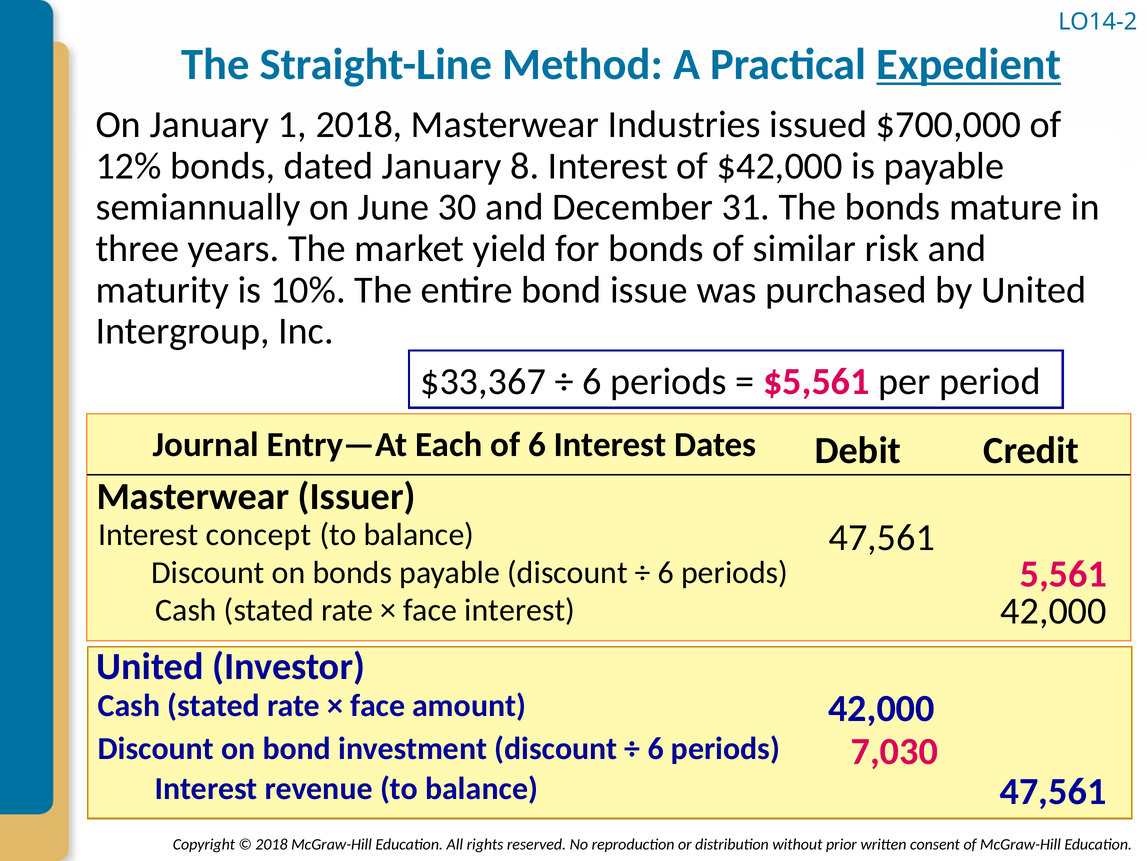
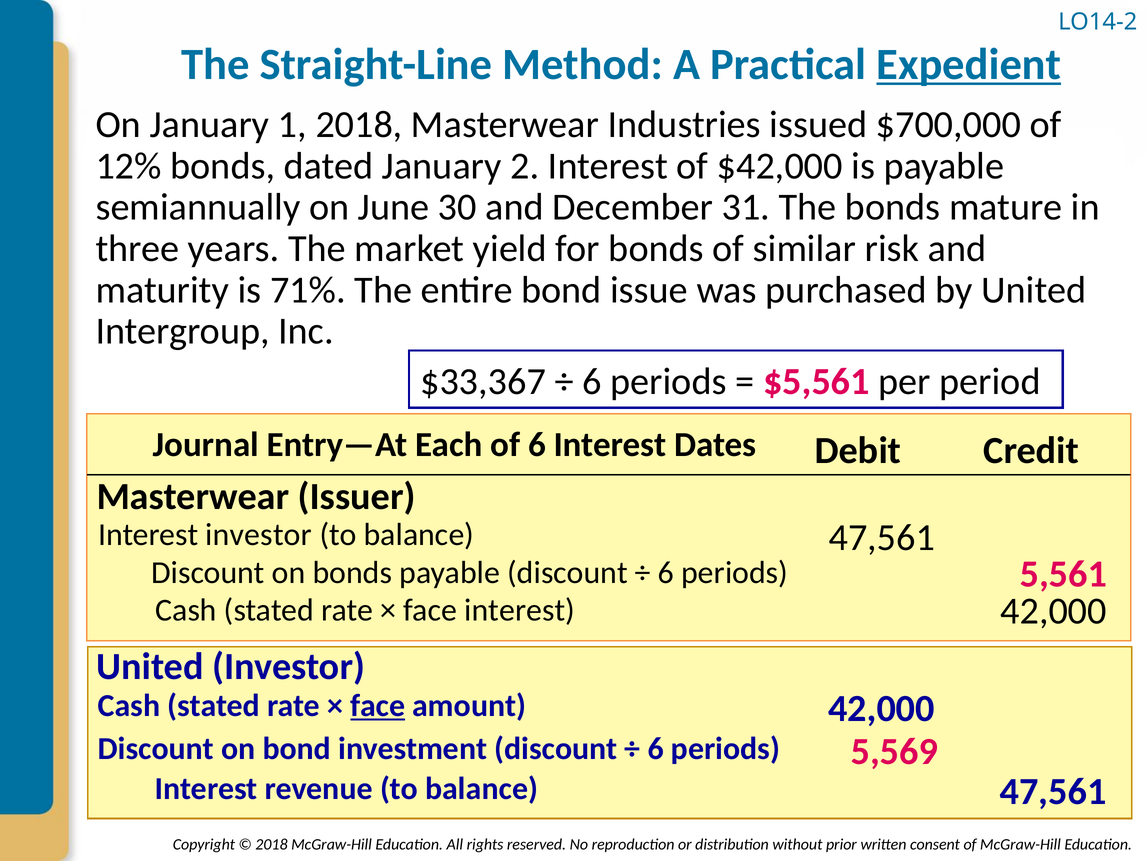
8: 8 -> 2
10%: 10% -> 71%
Interest concept: concept -> investor
face at (378, 705) underline: none -> present
7,030: 7,030 -> 5,569
